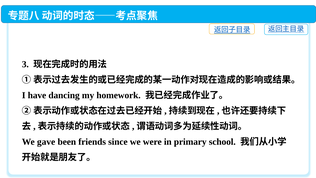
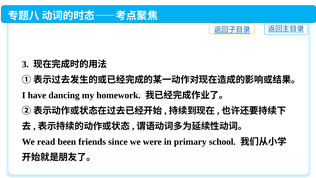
gave: gave -> read
